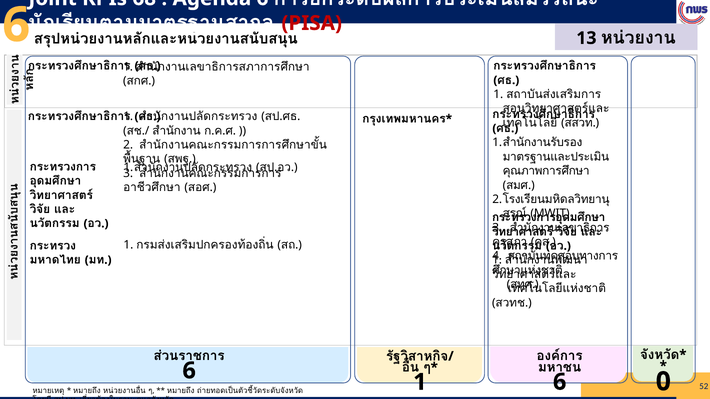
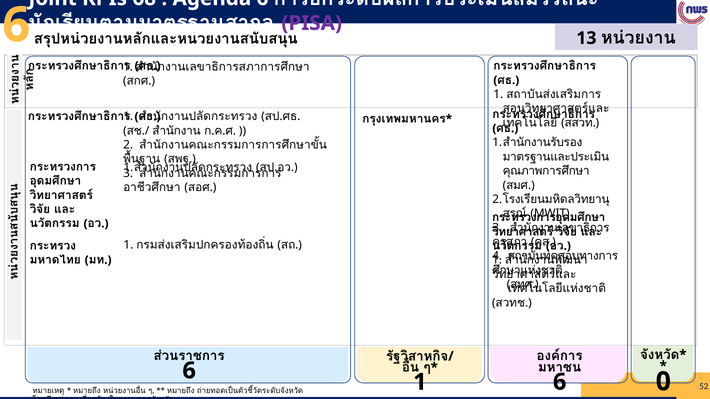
PISA colour: red -> purple
